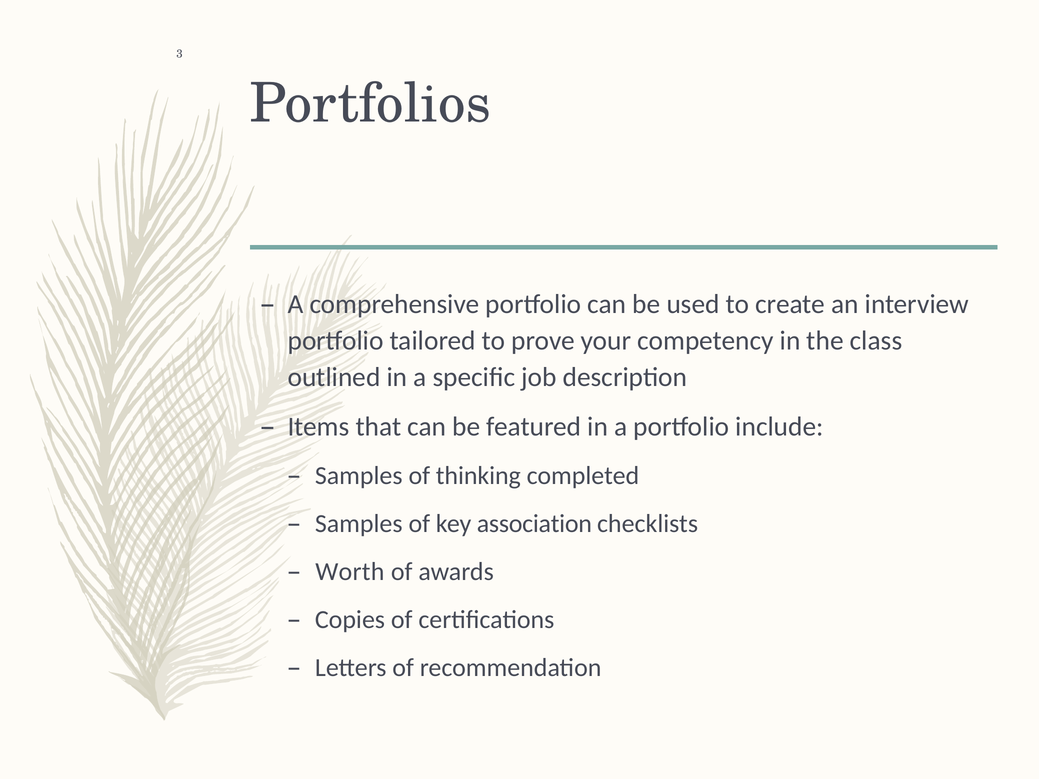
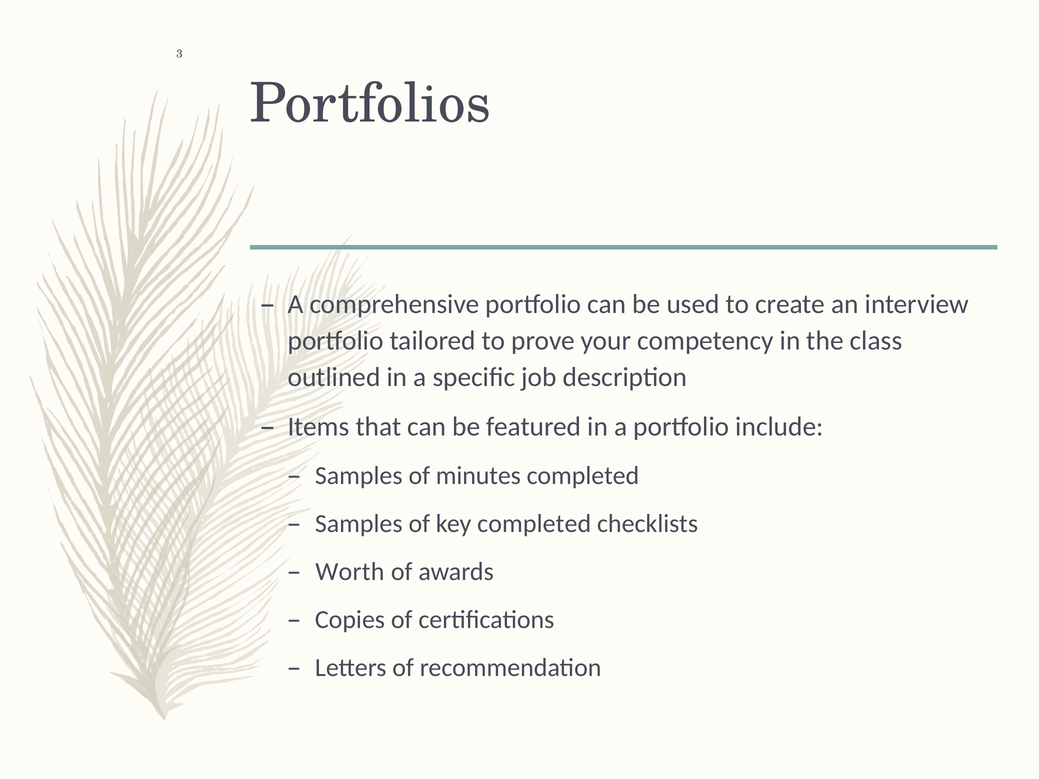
thinking: thinking -> minutes
key association: association -> completed
